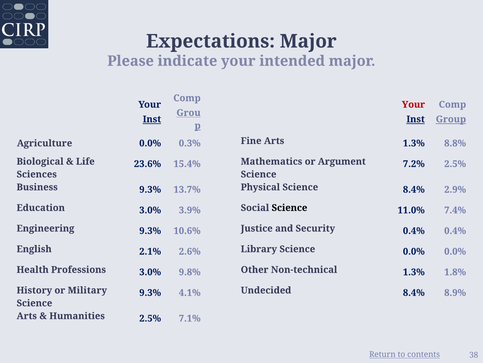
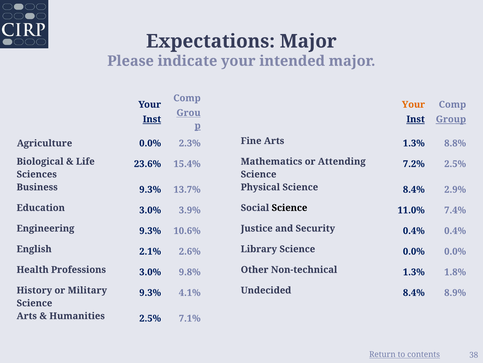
Your at (413, 104) colour: red -> orange
0.3%: 0.3% -> 2.3%
Argument: Argument -> Attending
